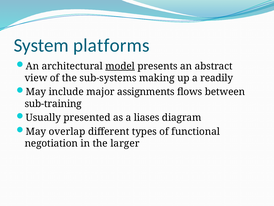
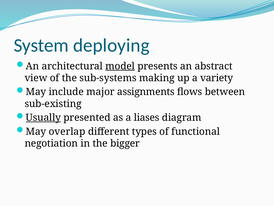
platforms: platforms -> deploying
readily: readily -> variety
sub-training: sub-training -> sub-existing
Usually underline: none -> present
larger: larger -> bigger
